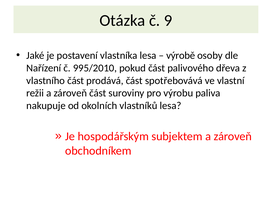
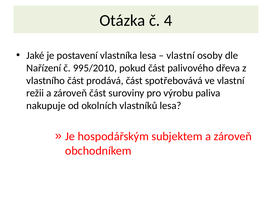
9: 9 -> 4
výrobě at (181, 56): výrobě -> vlastní
